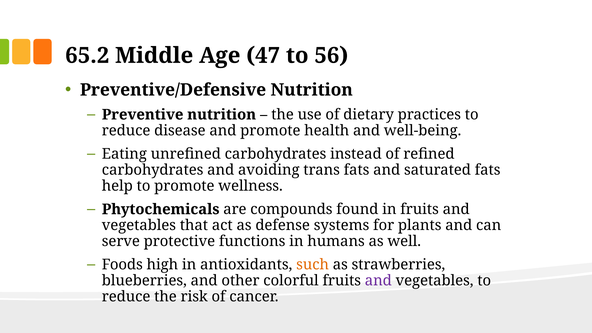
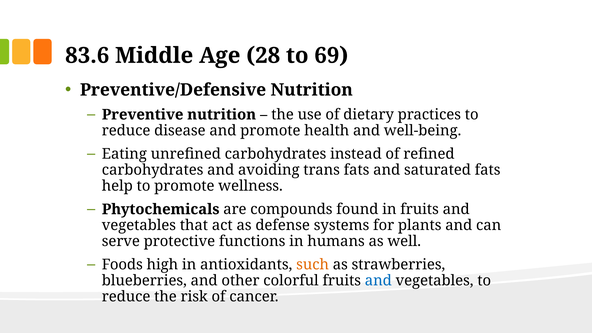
65.2: 65.2 -> 83.6
47: 47 -> 28
56: 56 -> 69
and at (378, 281) colour: purple -> blue
